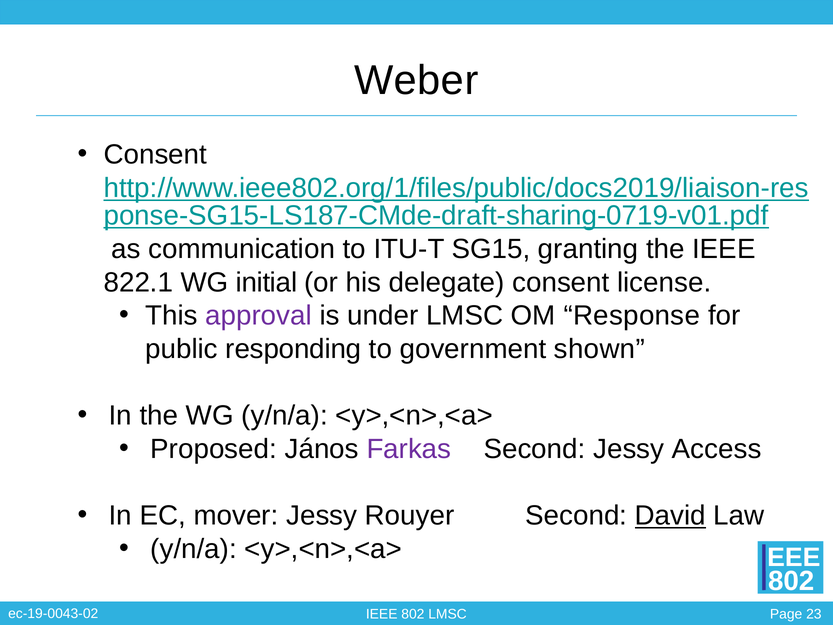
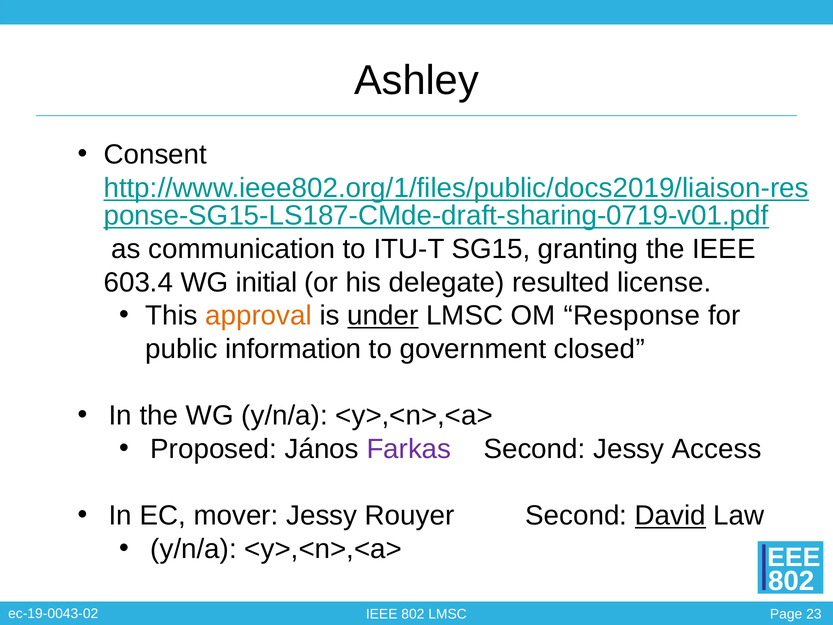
Weber: Weber -> Ashley
822.1: 822.1 -> 603.4
delegate consent: consent -> resulted
approval colour: purple -> orange
under underline: none -> present
responding: responding -> information
shown: shown -> closed
